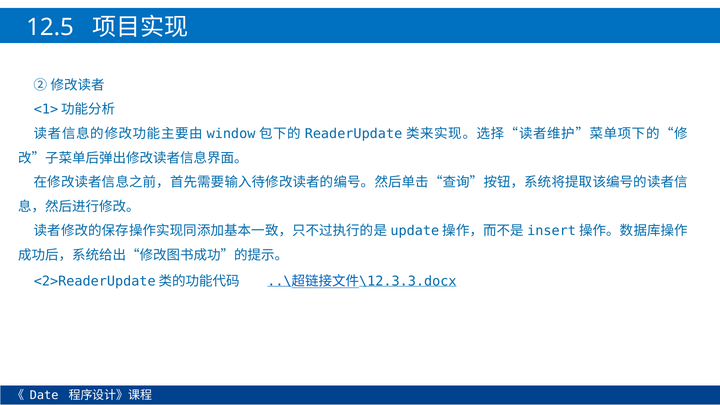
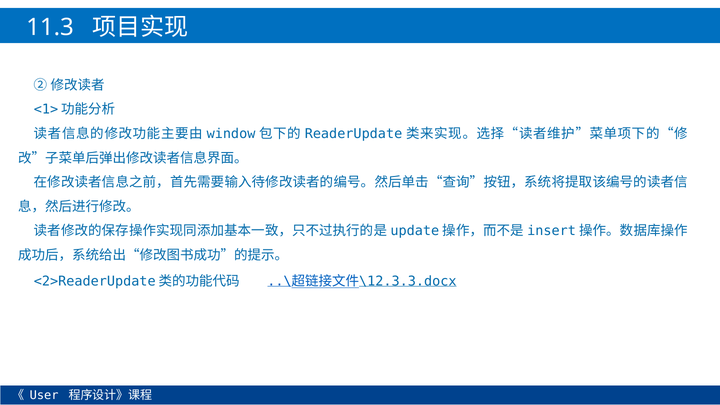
12.5: 12.5 -> 11.3
Date: Date -> User
